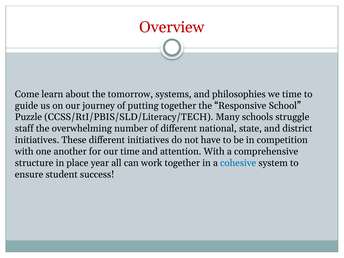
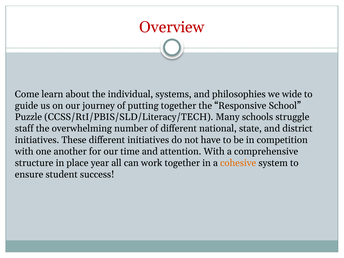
tomorrow: tomorrow -> individual
we time: time -> wide
cohesive colour: blue -> orange
